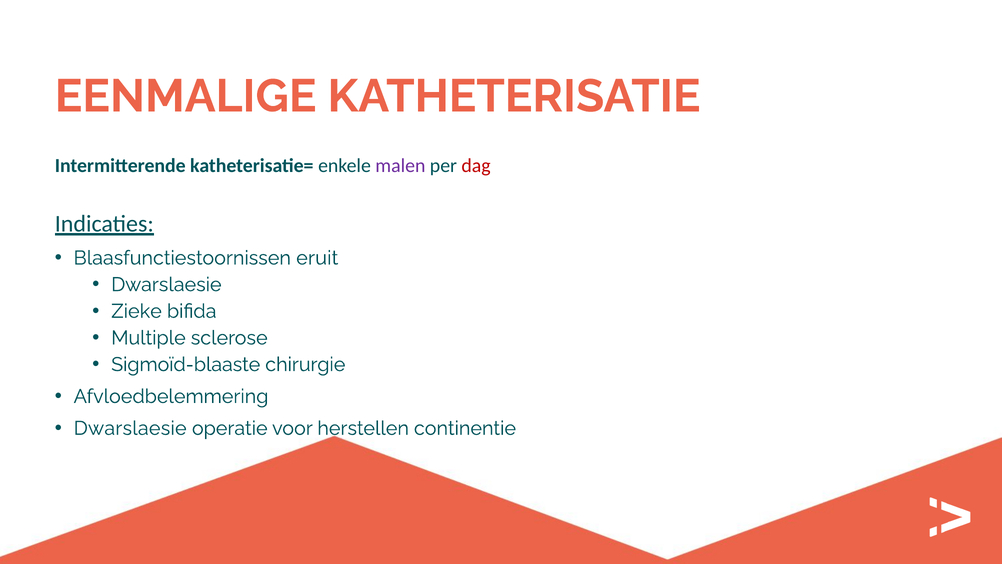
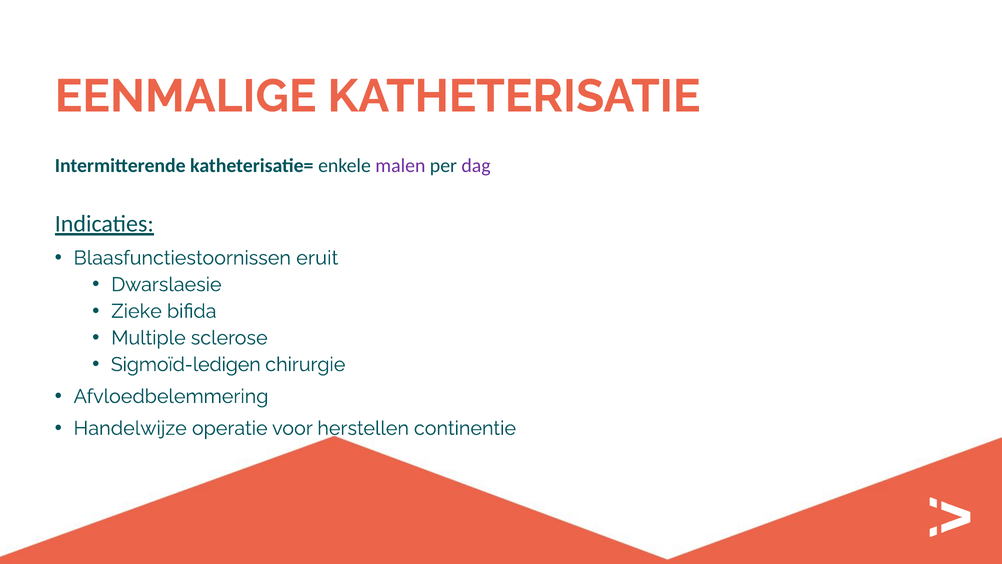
dag colour: red -> purple
Sigmoïd-blaaste: Sigmoïd-blaaste -> Sigmoïd-ledigen
Dwarslaesie at (130, 428): Dwarslaesie -> Handelwijze
